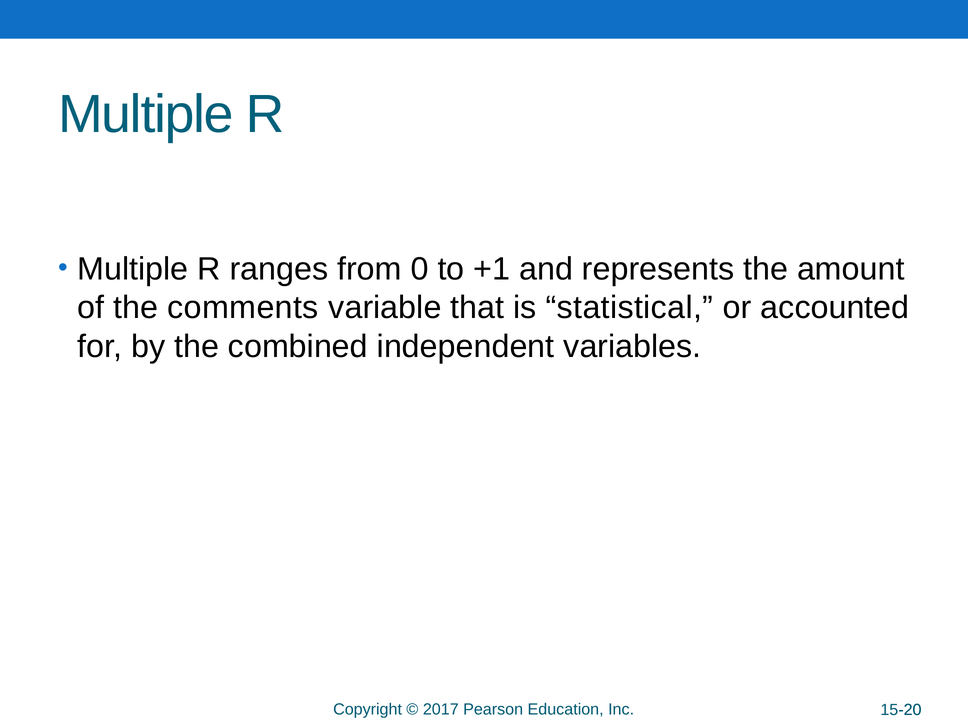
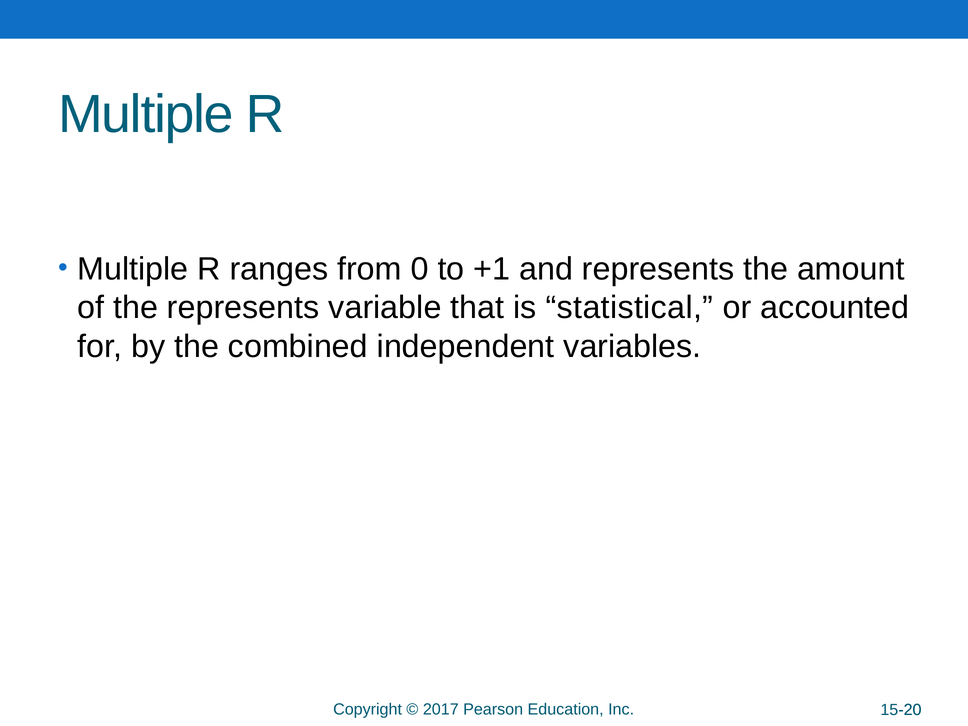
the comments: comments -> represents
